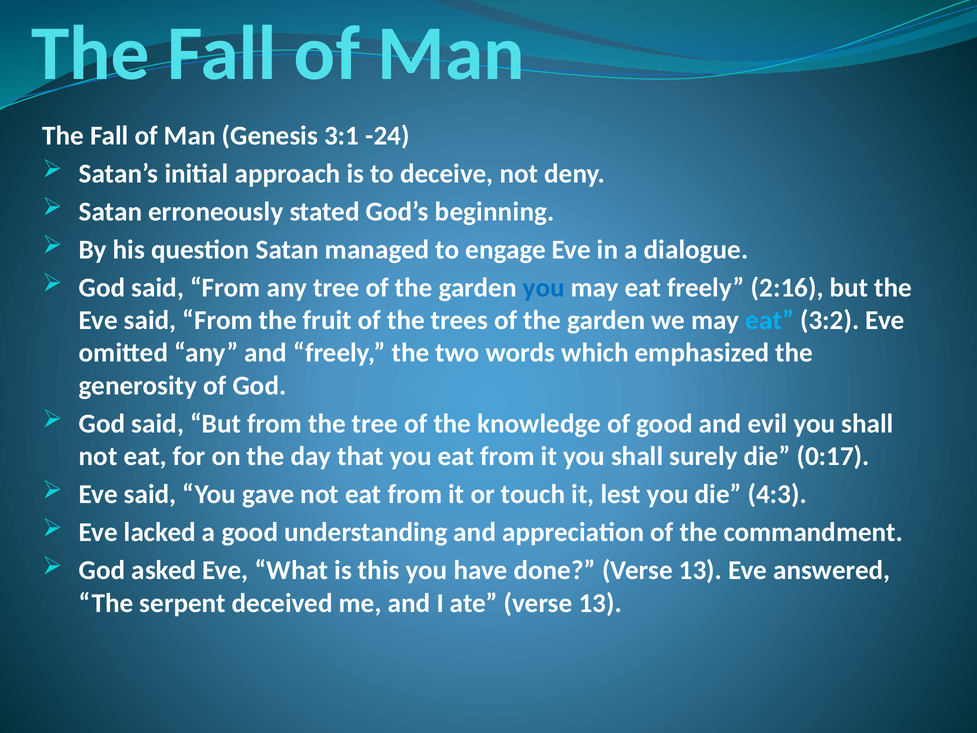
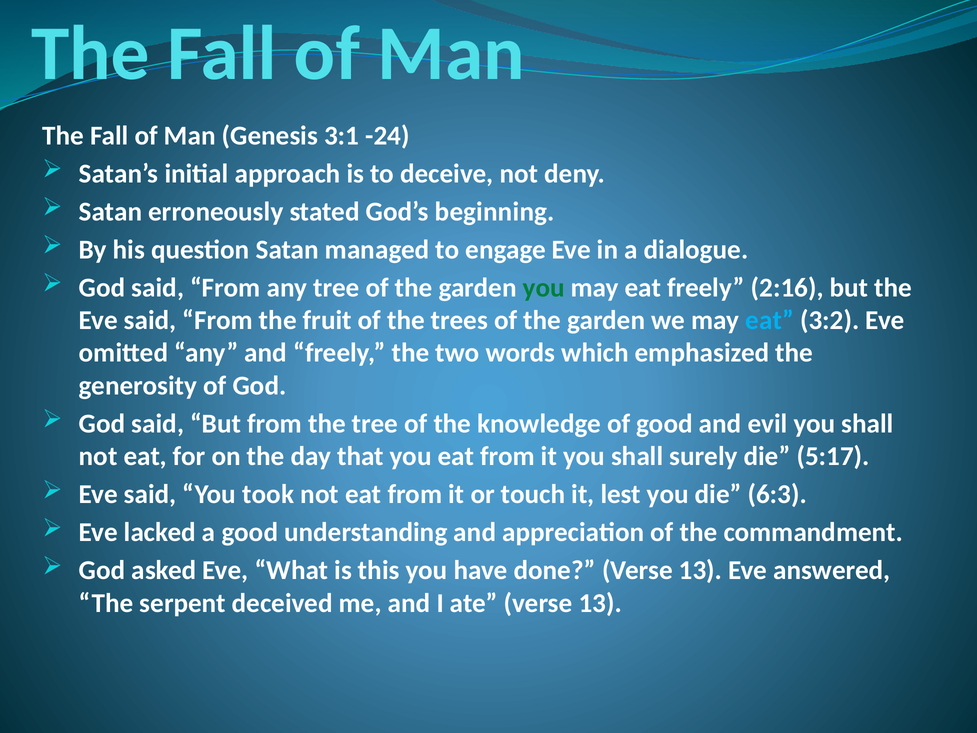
you at (544, 288) colour: blue -> green
0:17: 0:17 -> 5:17
gave: gave -> took
4:3: 4:3 -> 6:3
